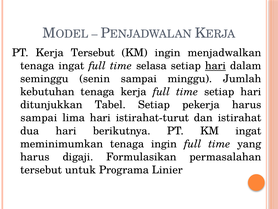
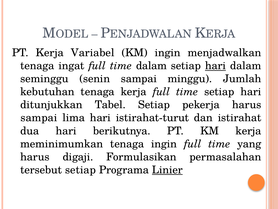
Kerja Tersebut: Tersebut -> Variabel
time selasa: selasa -> dalam
KM ingat: ingat -> kerja
tersebut untuk: untuk -> setiap
Linier underline: none -> present
